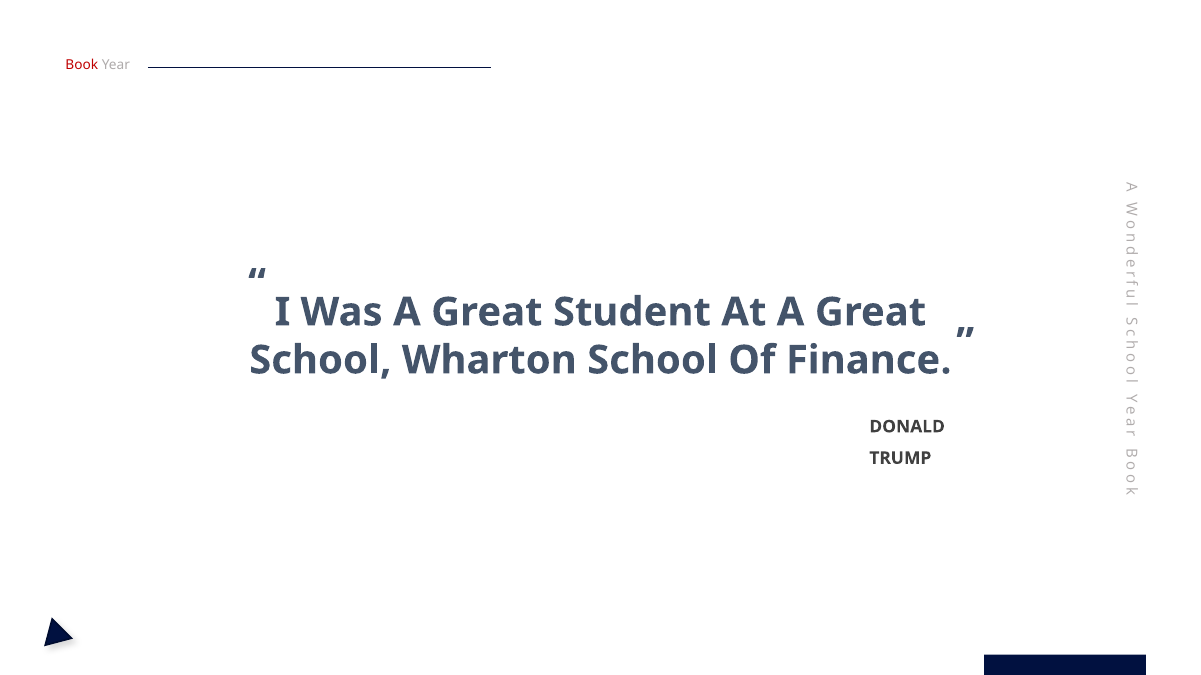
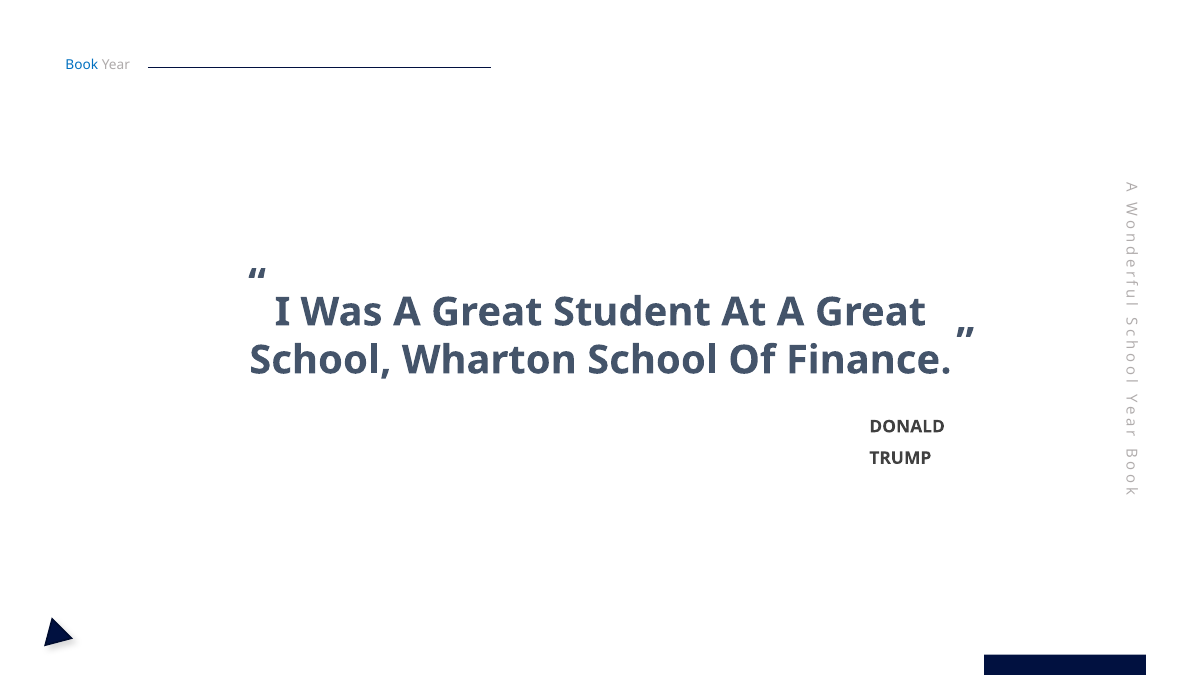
Book colour: red -> blue
